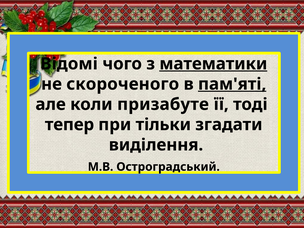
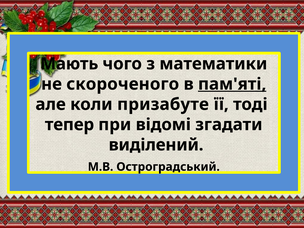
Відомі: Відомі -> Мають
математики underline: present -> none
тільки: тільки -> відомі
виділення: виділення -> виділений
